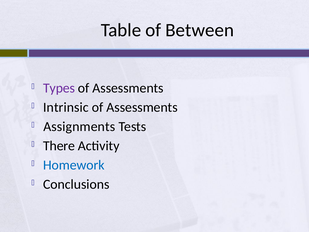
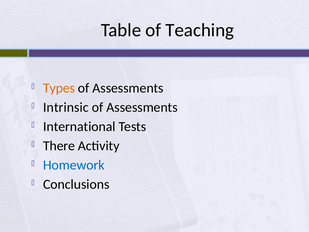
Between: Between -> Teaching
Types colour: purple -> orange
Assignments: Assignments -> International
